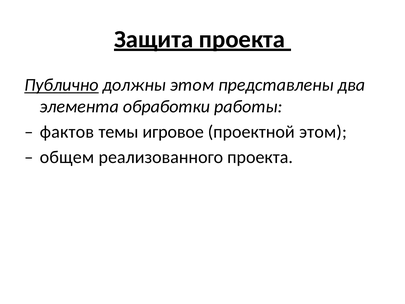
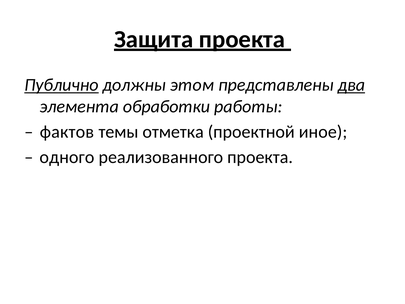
два underline: none -> present
игровое: игровое -> отметка
проектной этом: этом -> иное
общем: общем -> одного
